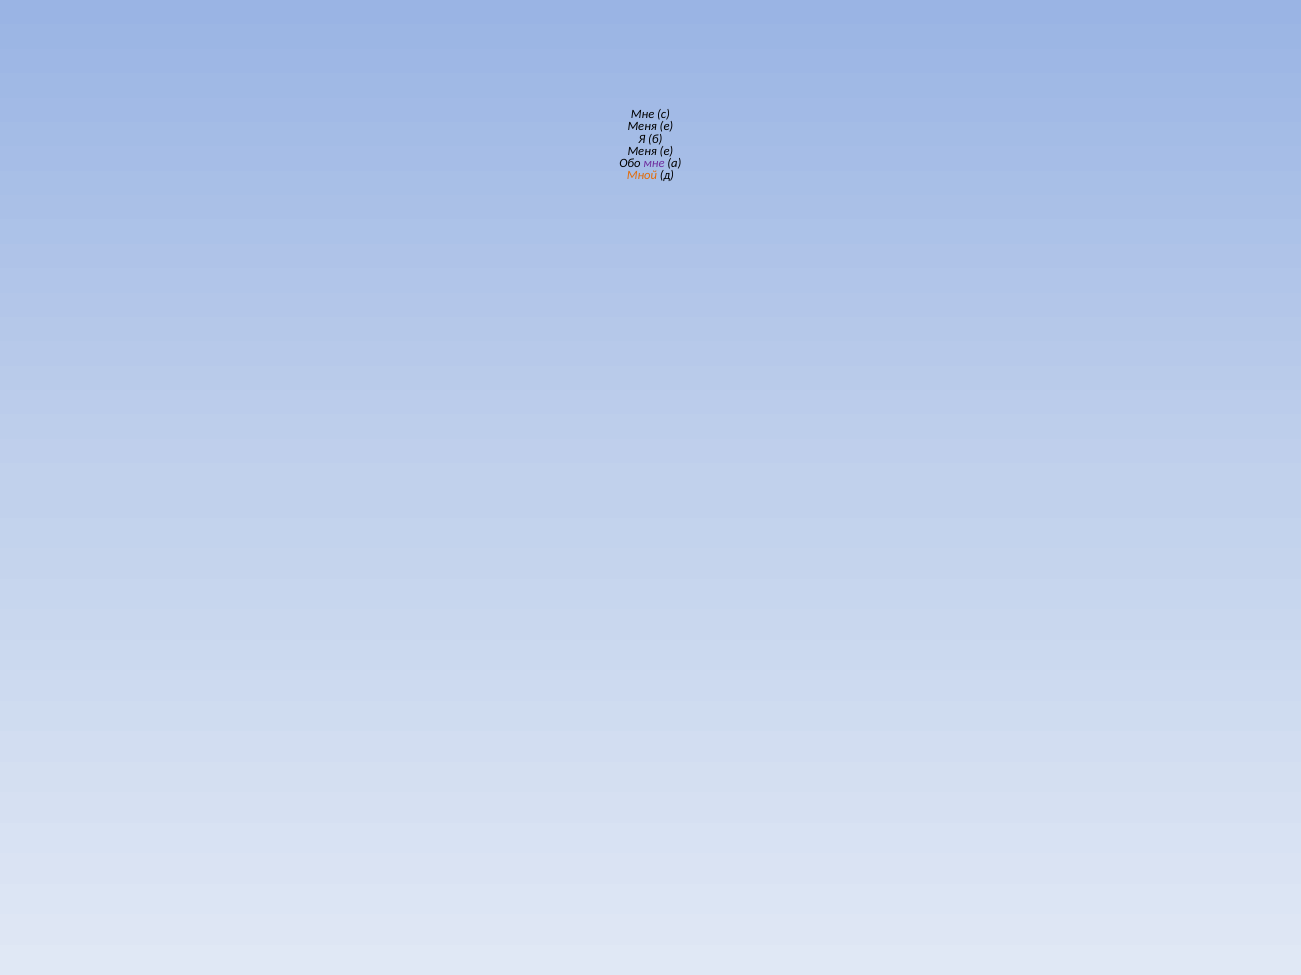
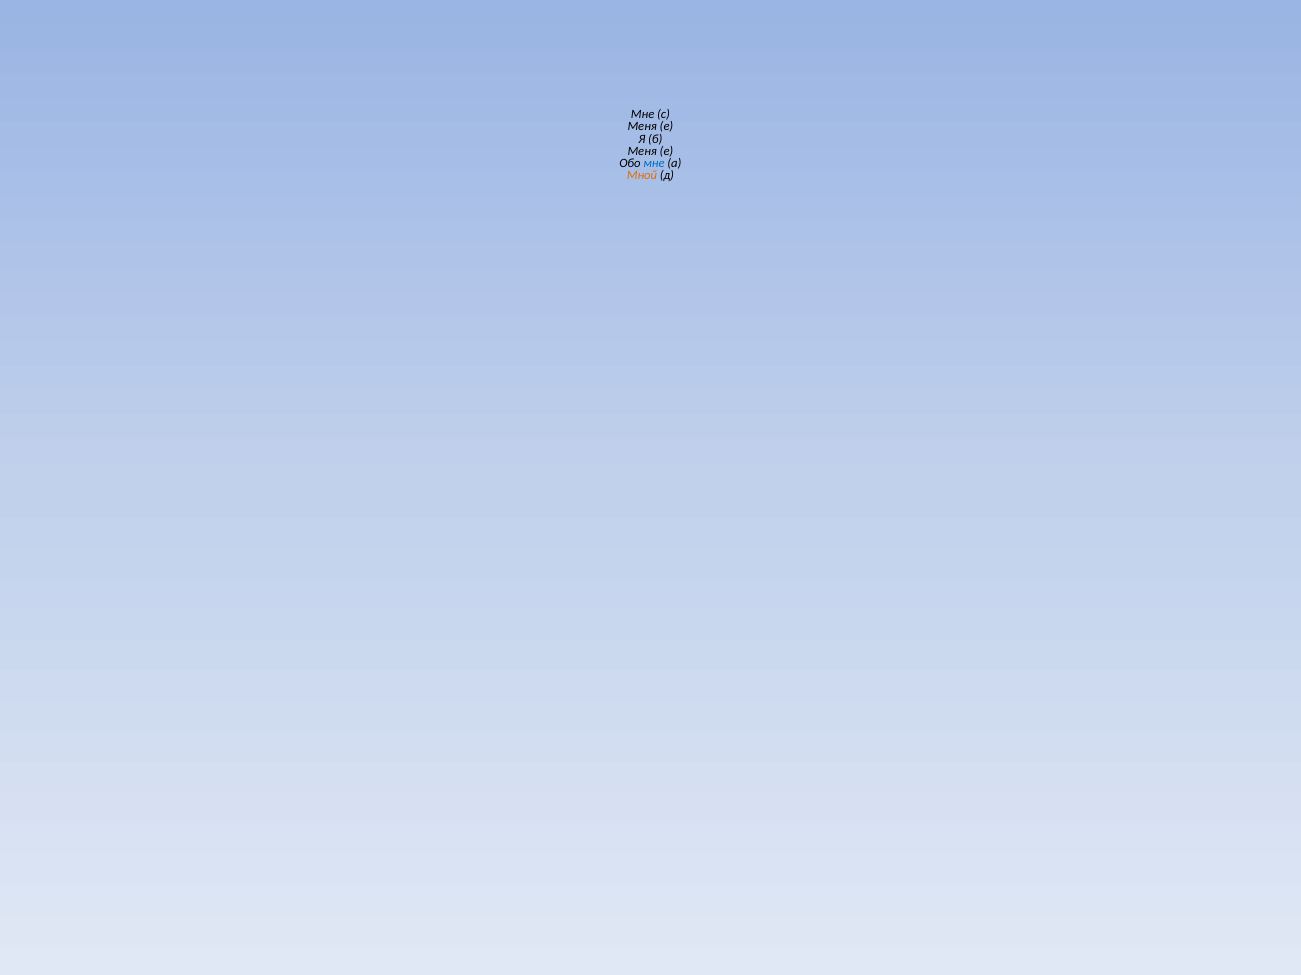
мне at (654, 163) colour: purple -> blue
